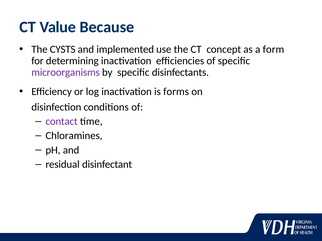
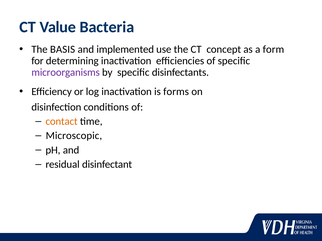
Because: Because -> Bacteria
CYSTS: CYSTS -> BASIS
contact colour: purple -> orange
Chloramines: Chloramines -> Microscopic
